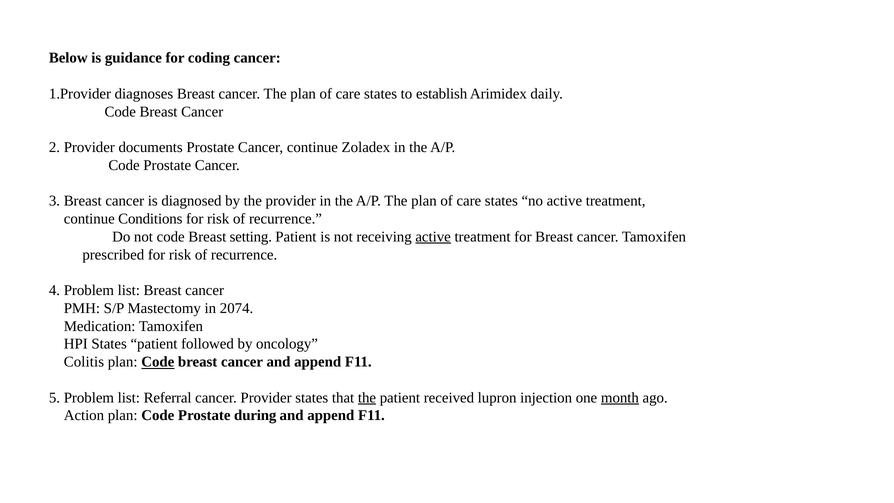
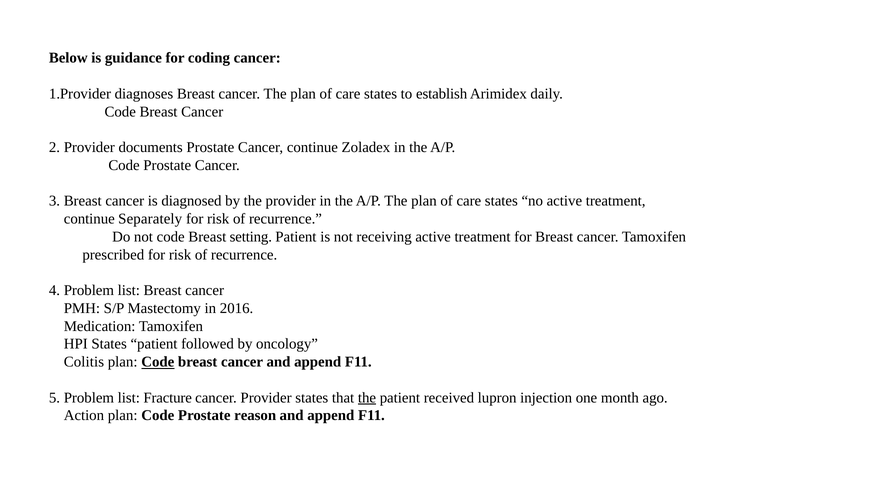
Conditions: Conditions -> Separately
active at (433, 237) underline: present -> none
2074: 2074 -> 2016
Referral: Referral -> Fracture
month underline: present -> none
during: during -> reason
